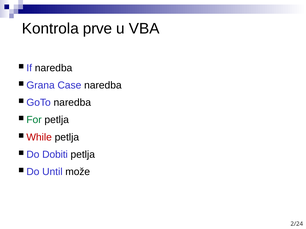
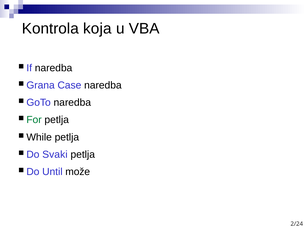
prve: prve -> koja
While colour: red -> black
Dobiti: Dobiti -> Svaki
